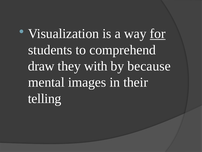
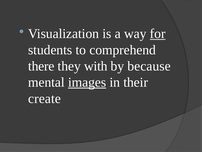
draw: draw -> there
images underline: none -> present
telling: telling -> create
